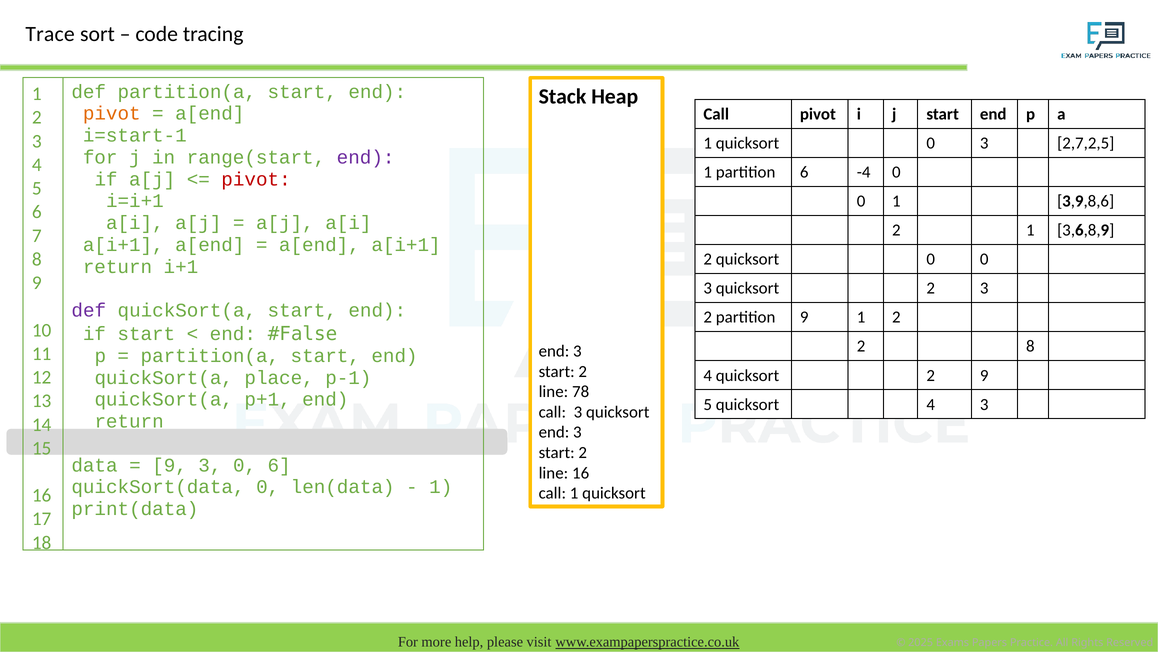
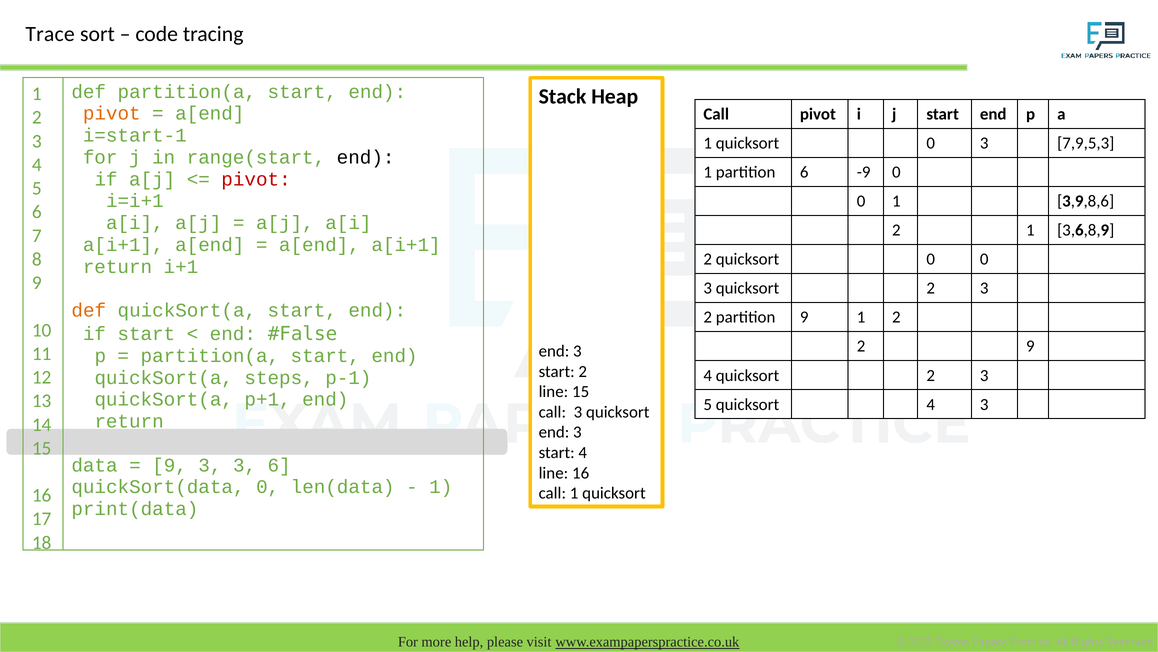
2,7,2,5: 2,7,2,5 -> 7,9,5,3
end at (366, 157) colour: purple -> black
-4: -4 -> -9
def at (89, 310) colour: purple -> orange
2 8: 8 -> 9
4 quicksort 2 9: 9 -> 3
place: place -> steps
line 78: 78 -> 15
2 at (583, 452): 2 -> 4
3 0: 0 -> 3
